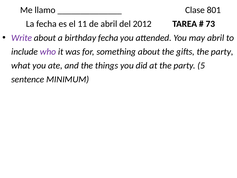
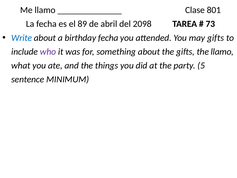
11: 11 -> 89
2012: 2012 -> 2098
Write colour: purple -> blue
may abril: abril -> gifts
gifts the party: party -> llamo
